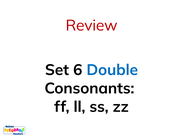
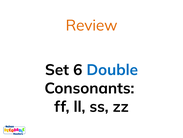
Review colour: red -> orange
